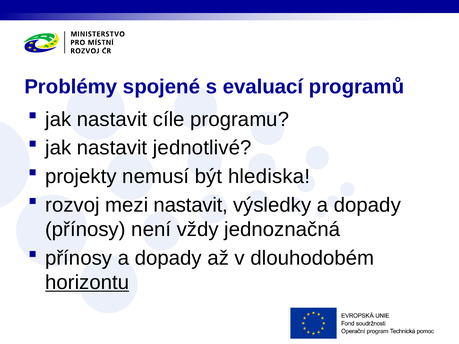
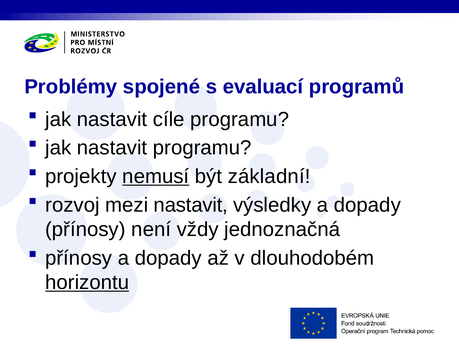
nastavit jednotlivé: jednotlivé -> programu
nemusí underline: none -> present
hlediska: hlediska -> základní
